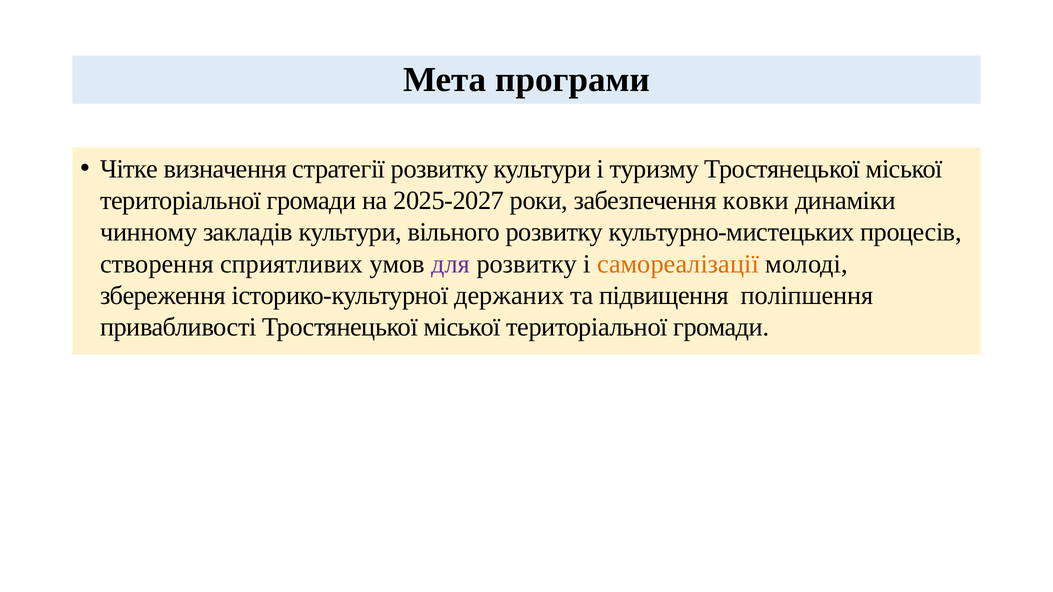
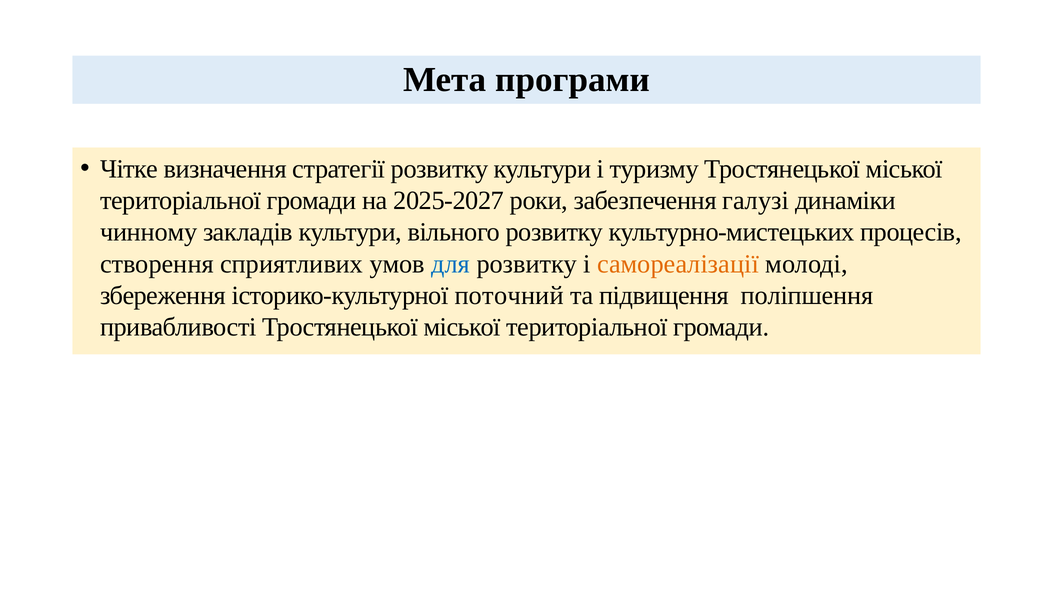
ковки: ковки -> галузі
для colour: purple -> blue
держаних: держаних -> поточний
